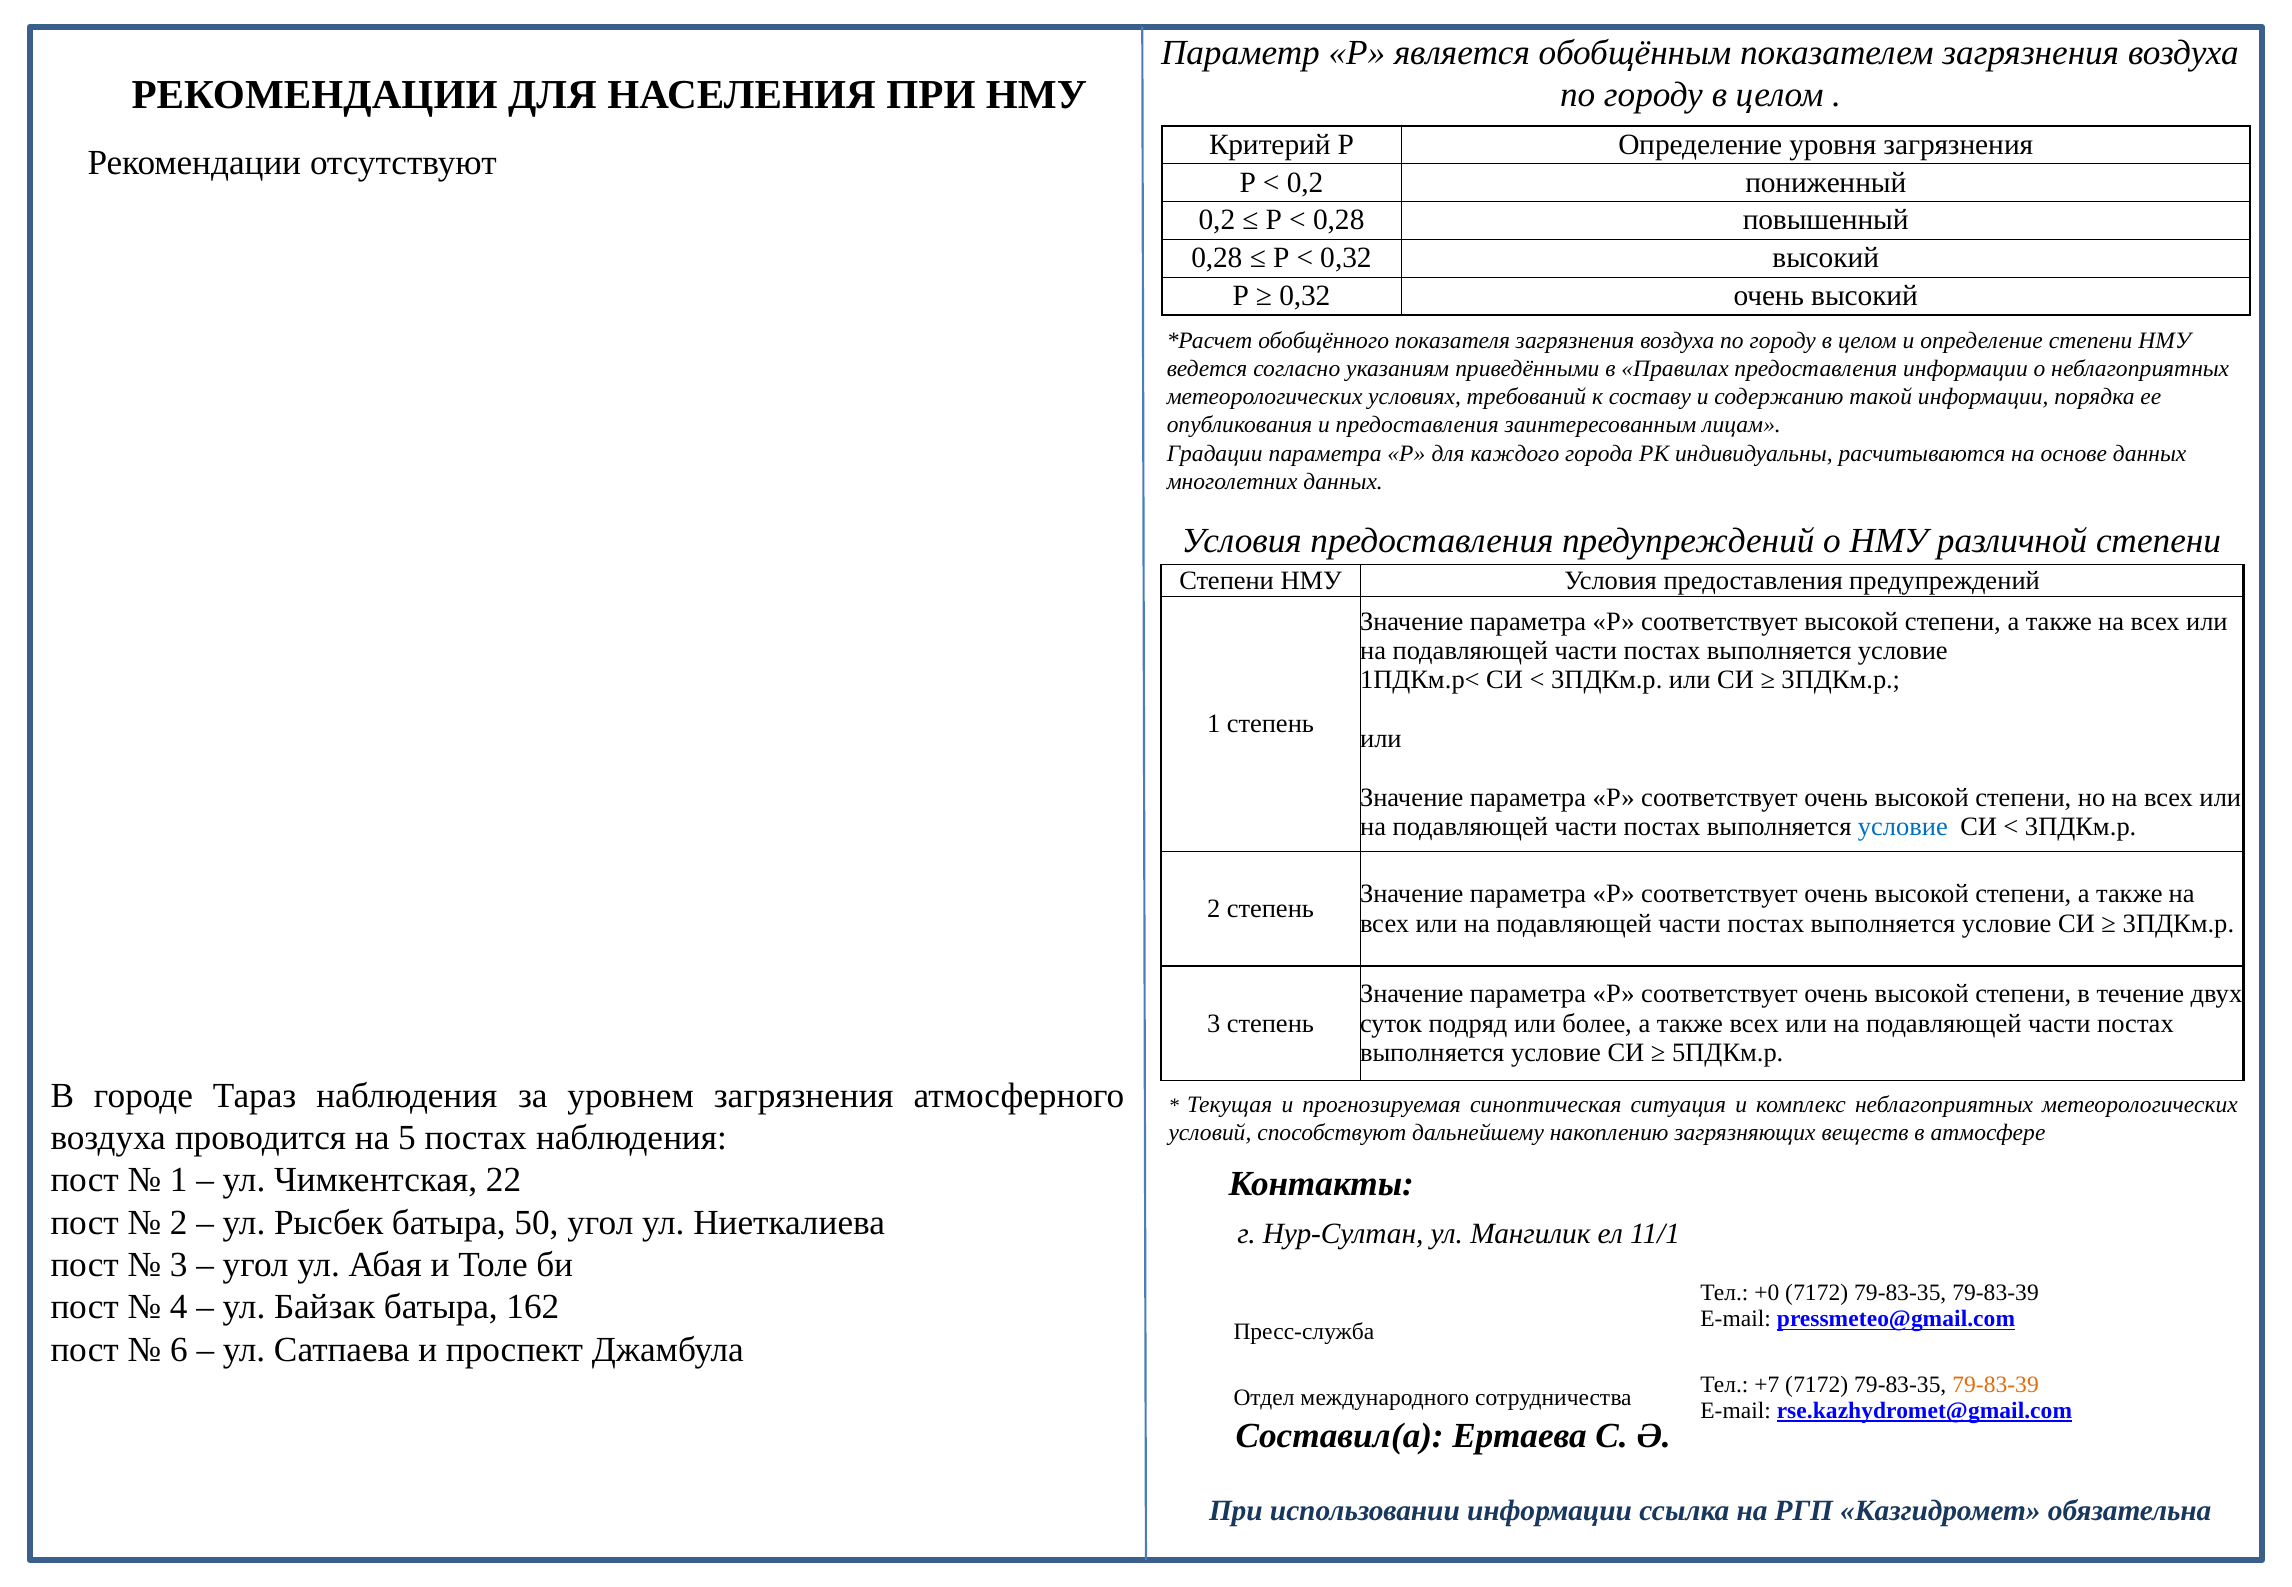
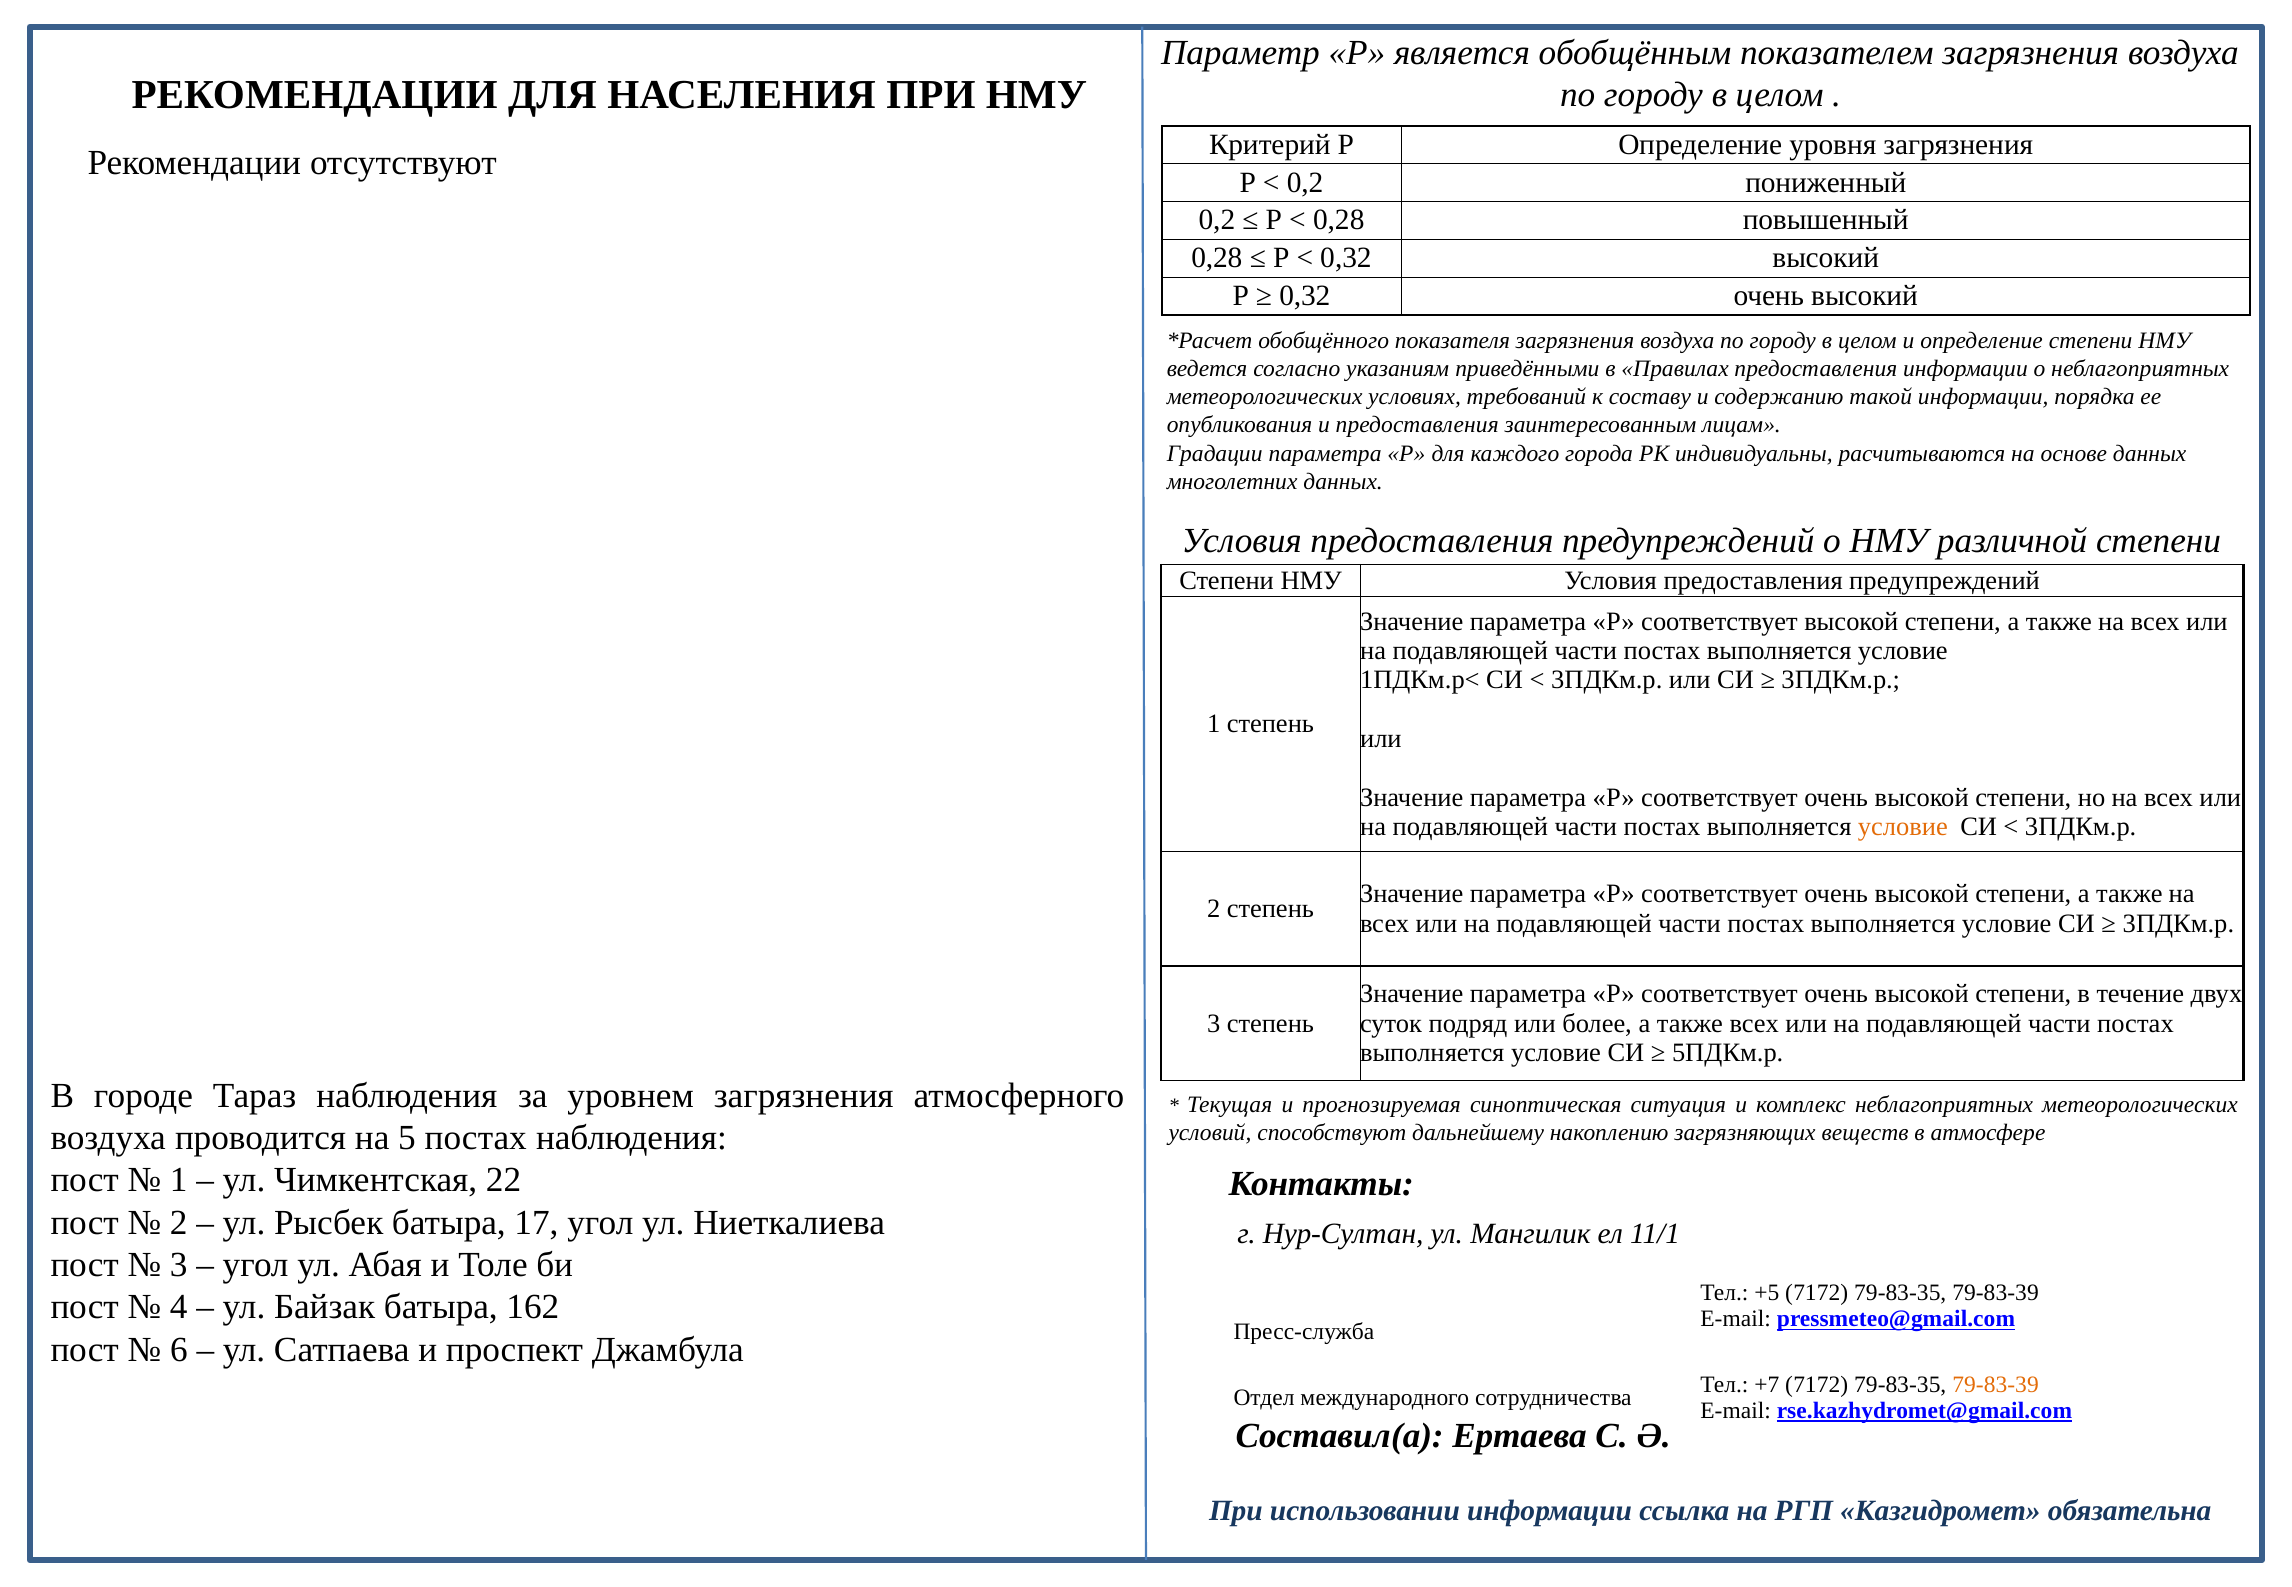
условие at (1903, 827) colour: blue -> orange
50: 50 -> 17
+0: +0 -> +5
